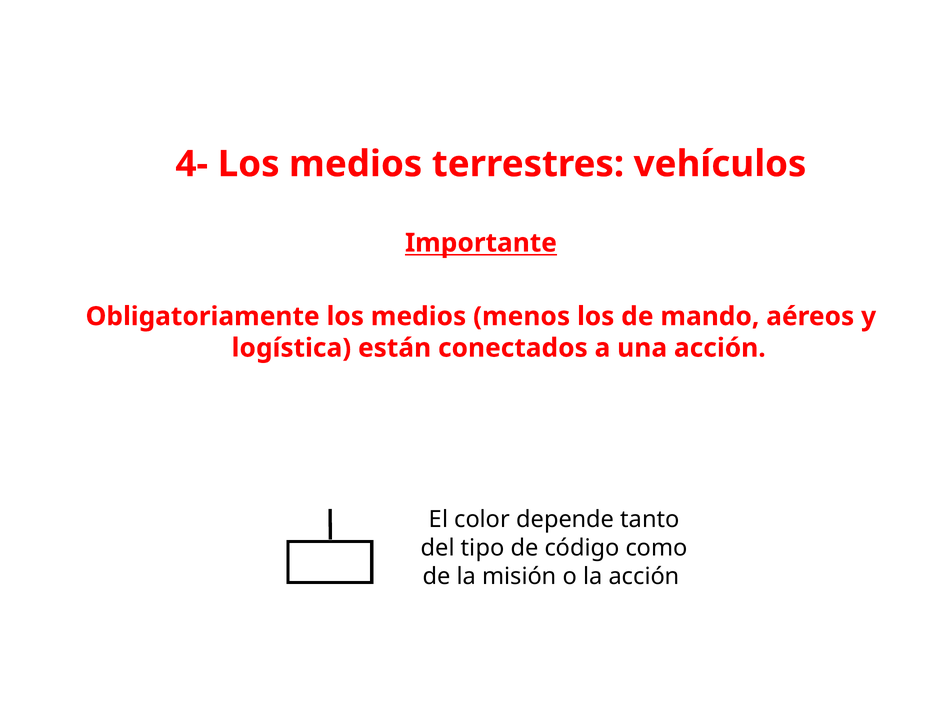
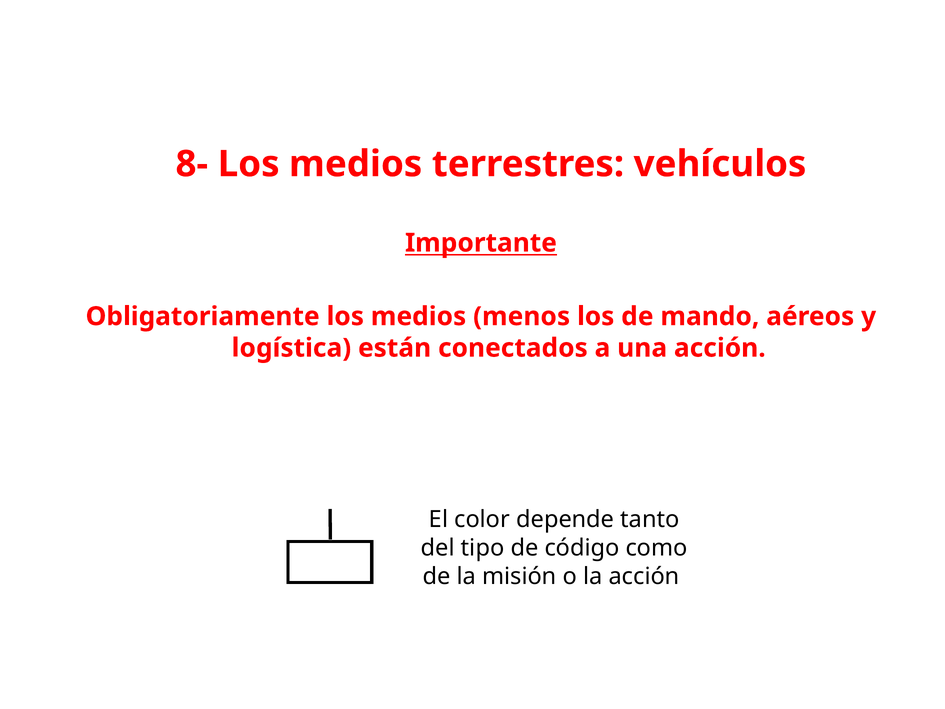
4-: 4- -> 8-
